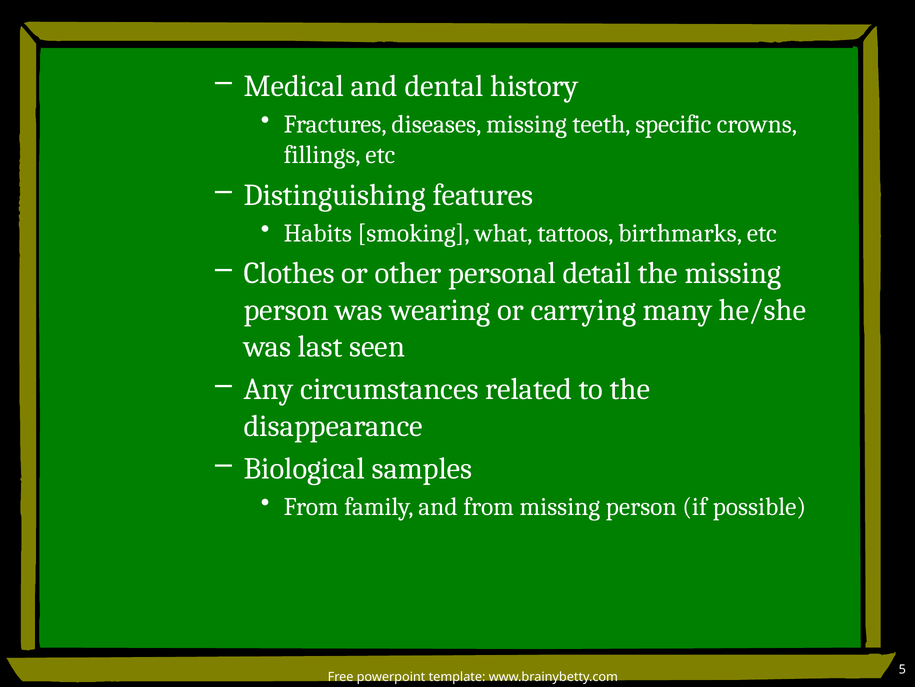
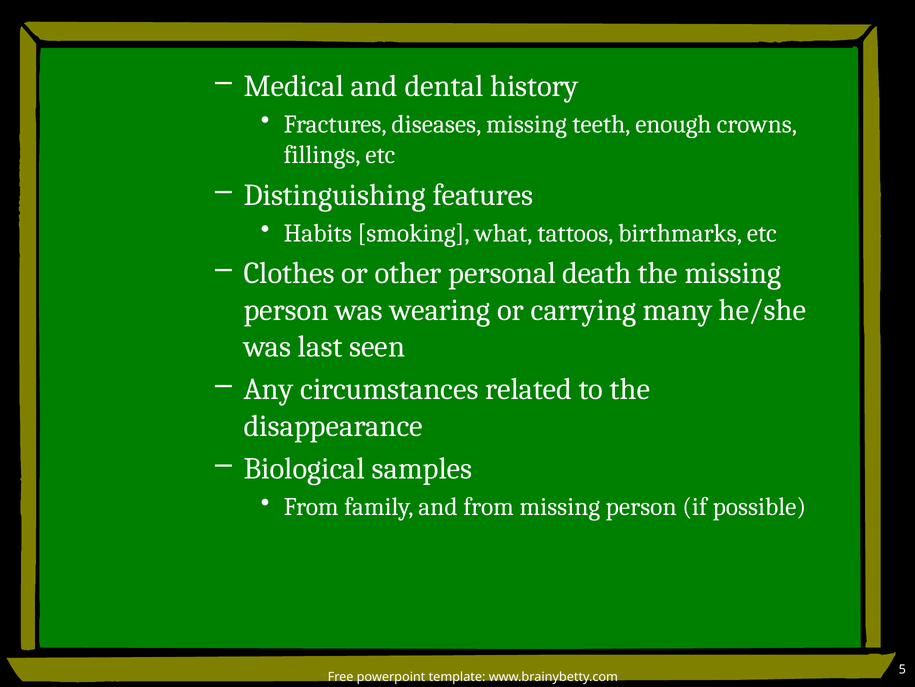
specific: specific -> enough
detail: detail -> death
